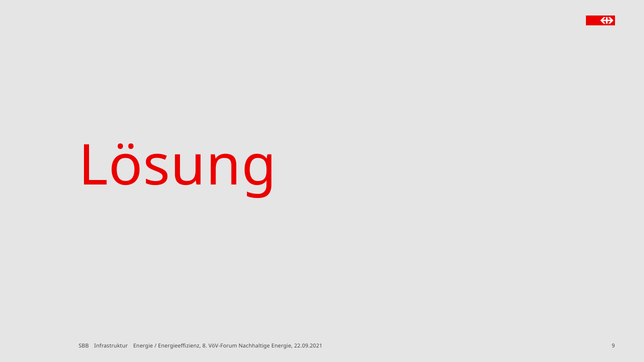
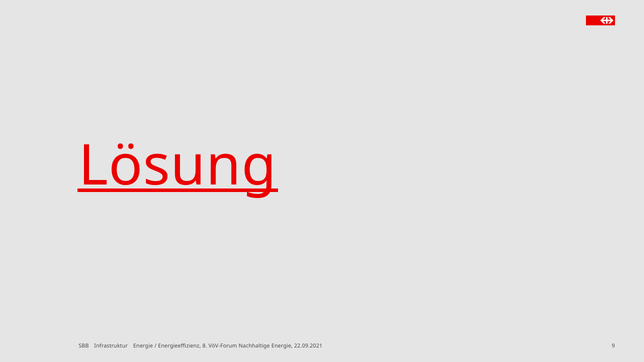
Lösung underline: none -> present
